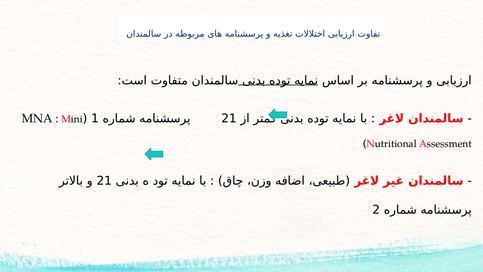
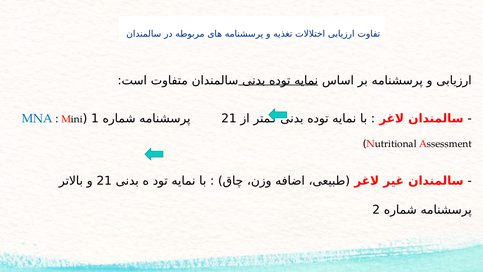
MNA colour: black -> blue
